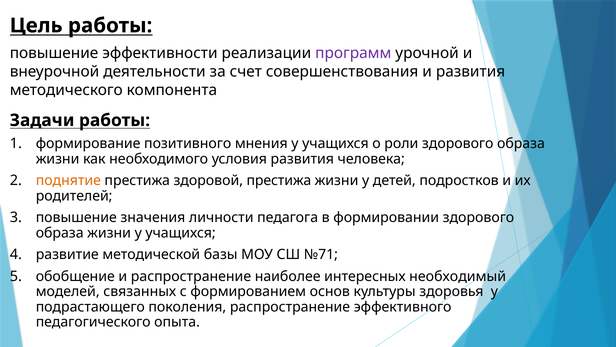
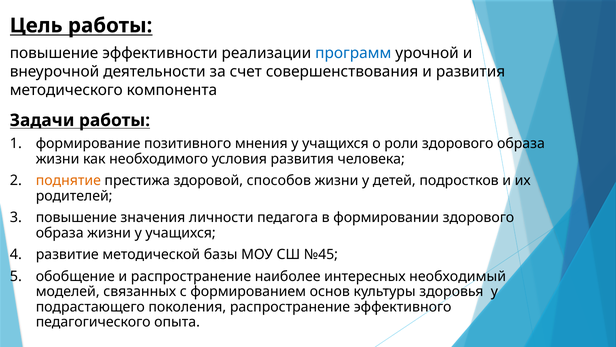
программ colour: purple -> blue
здоровой престижа: престижа -> способов
№71: №71 -> №45
